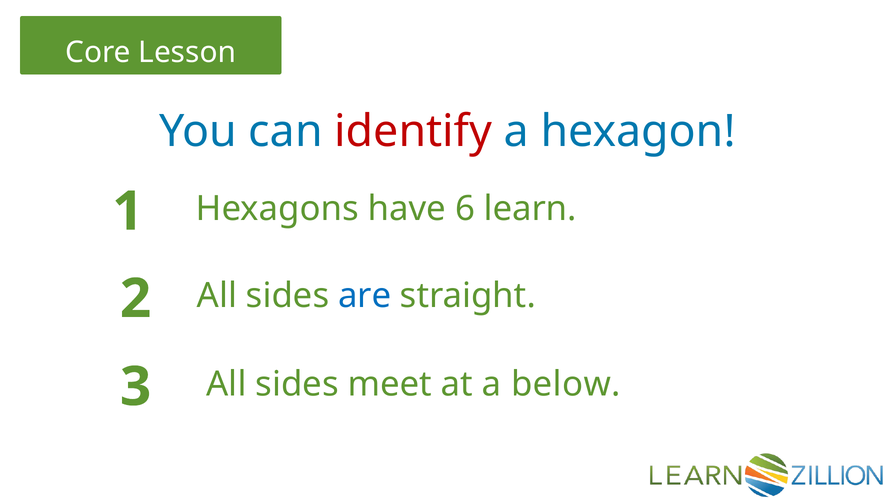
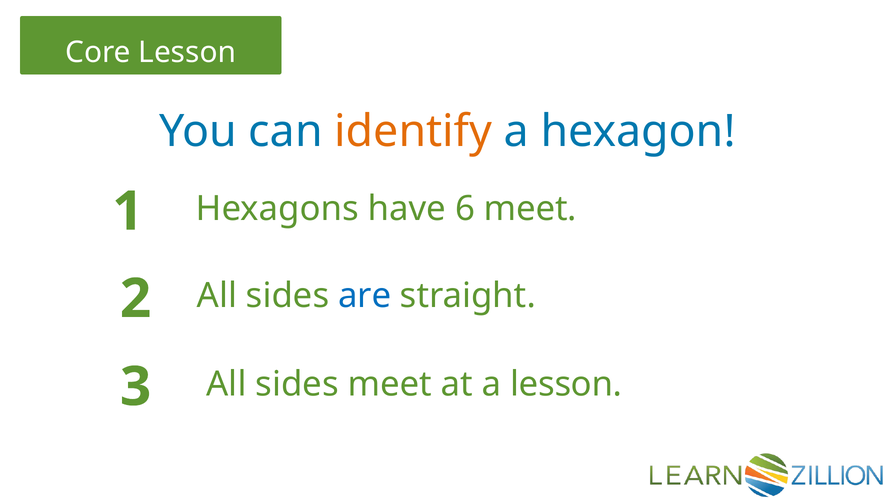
identify colour: red -> orange
6 learn: learn -> meet
a below: below -> lesson
